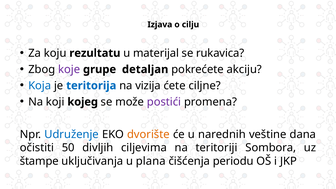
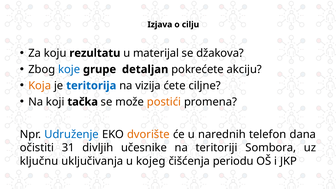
rukavica: rukavica -> džakova
koje colour: purple -> blue
Koja colour: blue -> orange
kojeg: kojeg -> tačka
postići colour: purple -> orange
veštine: veštine -> telefon
50: 50 -> 31
ciljevima: ciljevima -> učesnike
štampe: štampe -> ključnu
plana: plana -> kojeg
